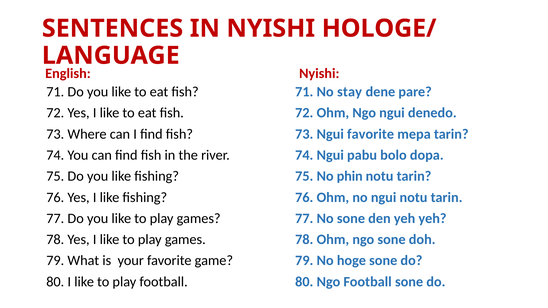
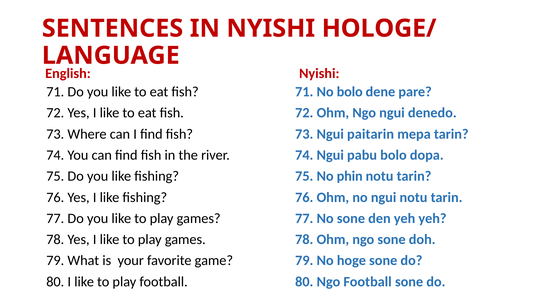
No stay: stay -> bolo
Ngui favorite: favorite -> paitarin
